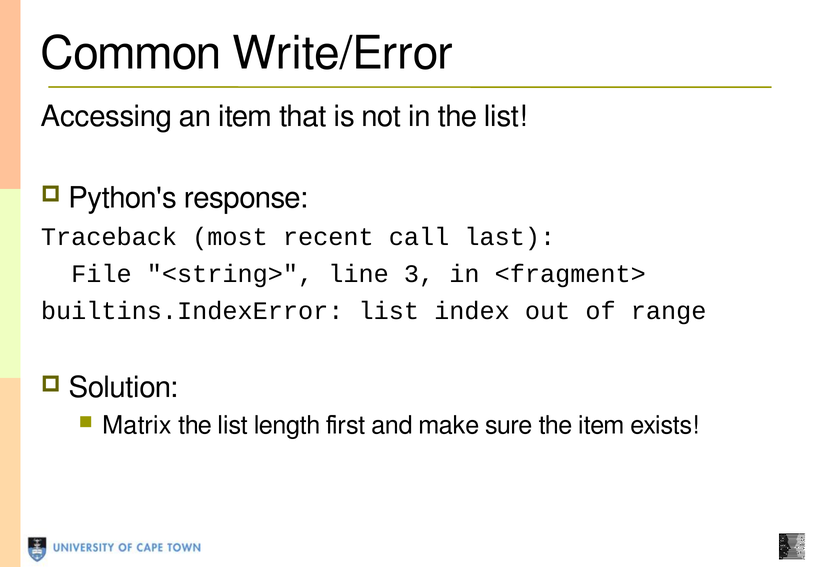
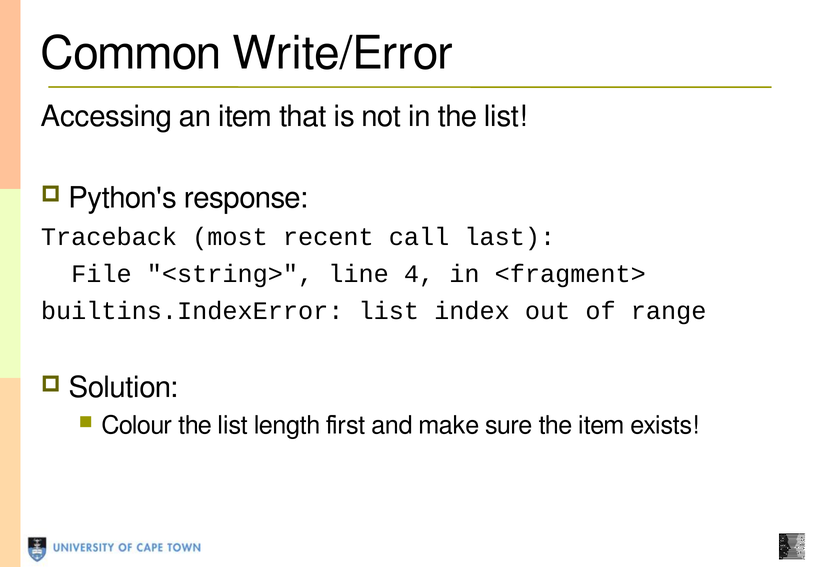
3: 3 -> 4
Matrix: Matrix -> Colour
